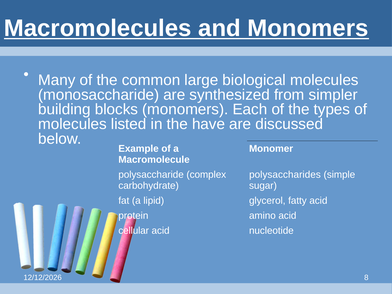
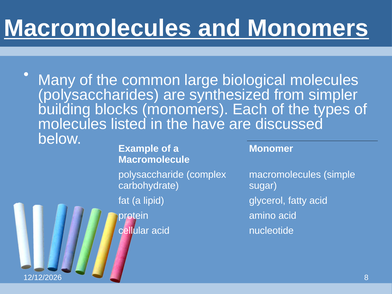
monosaccharide: monosaccharide -> polysaccharides
polysaccharides at (285, 175): polysaccharides -> macromolecules
